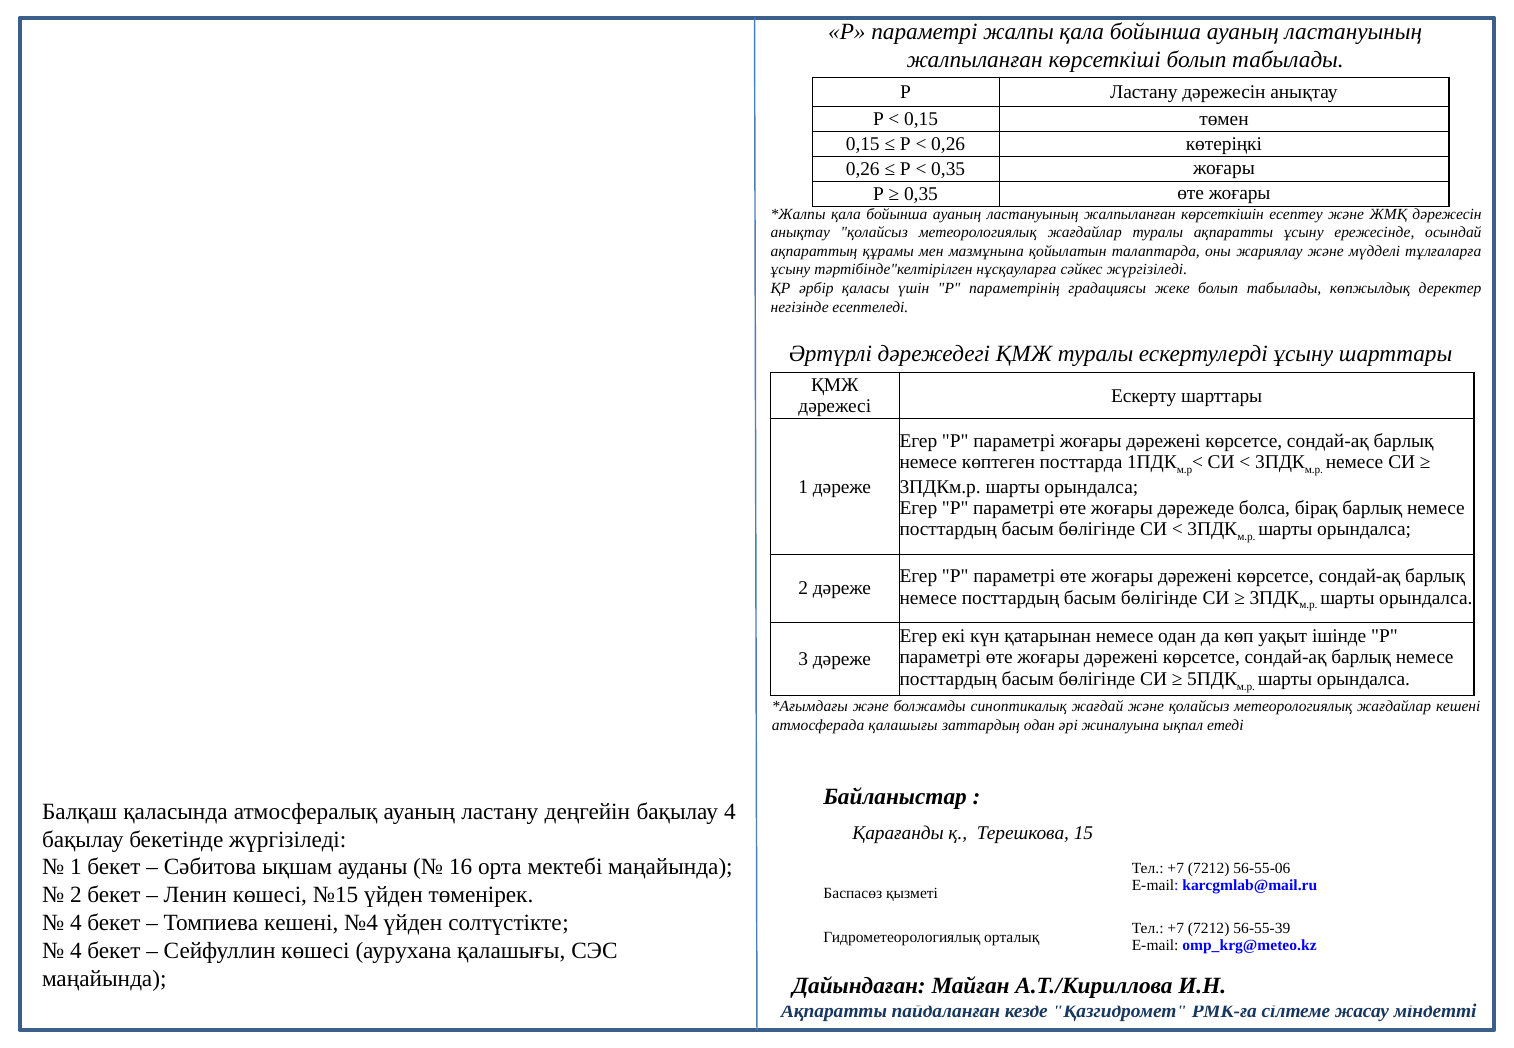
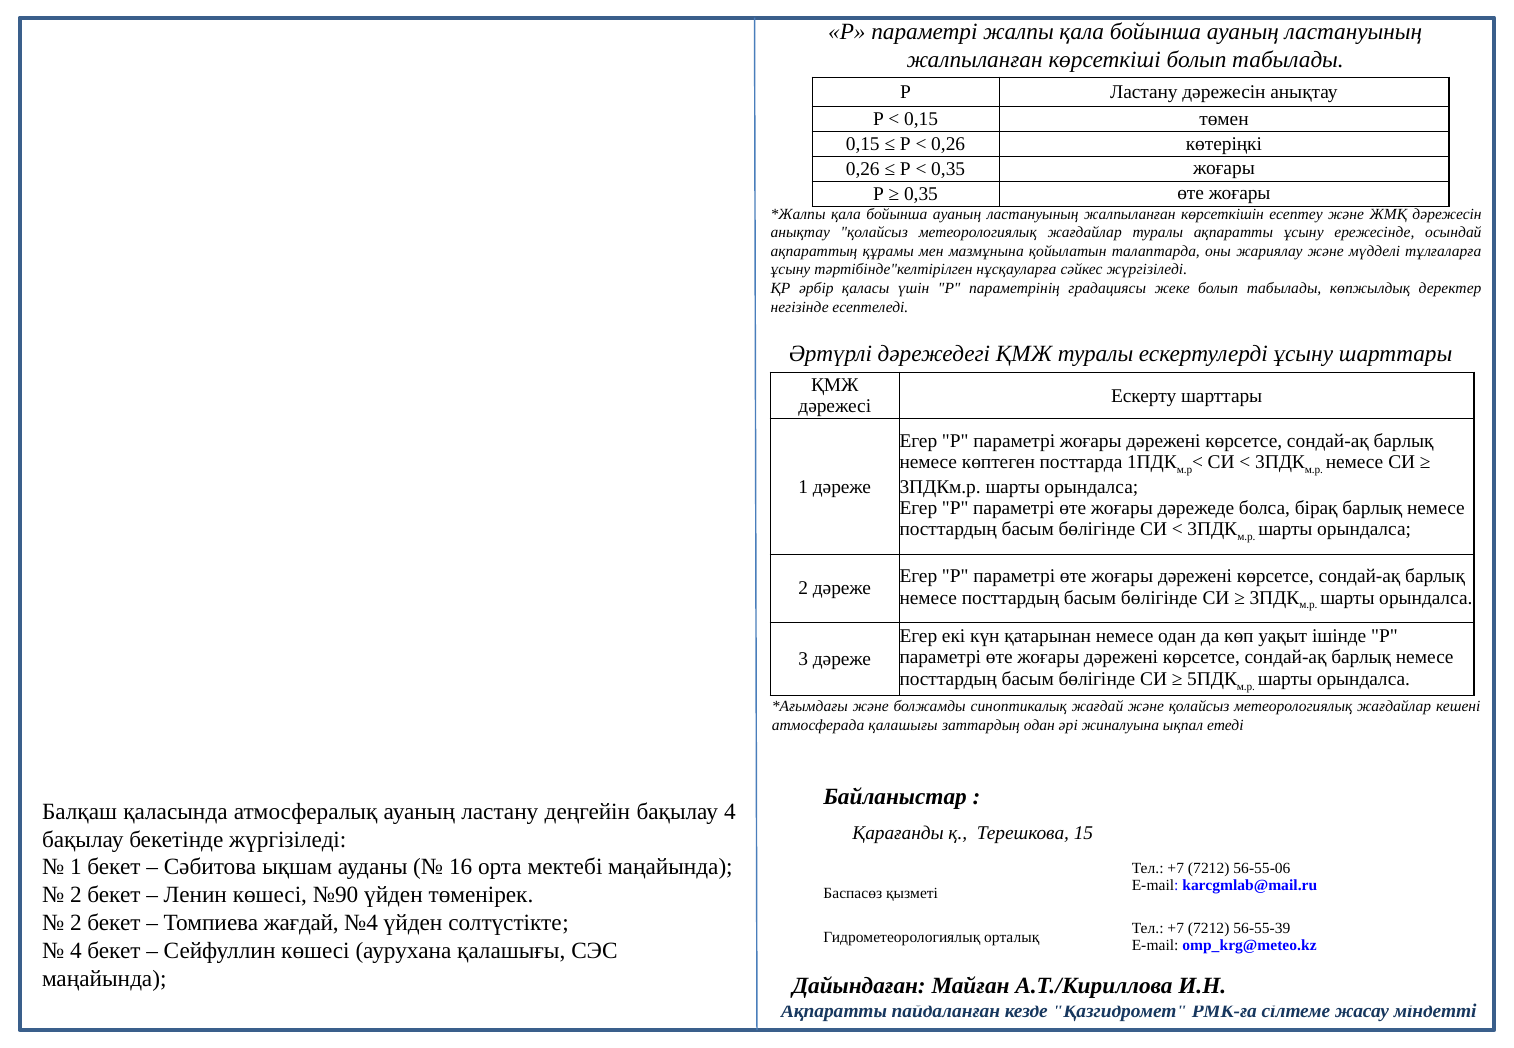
№15: №15 -> №90
4 at (76, 923): 4 -> 2
Томпиева кешені: кешені -> жағдай
